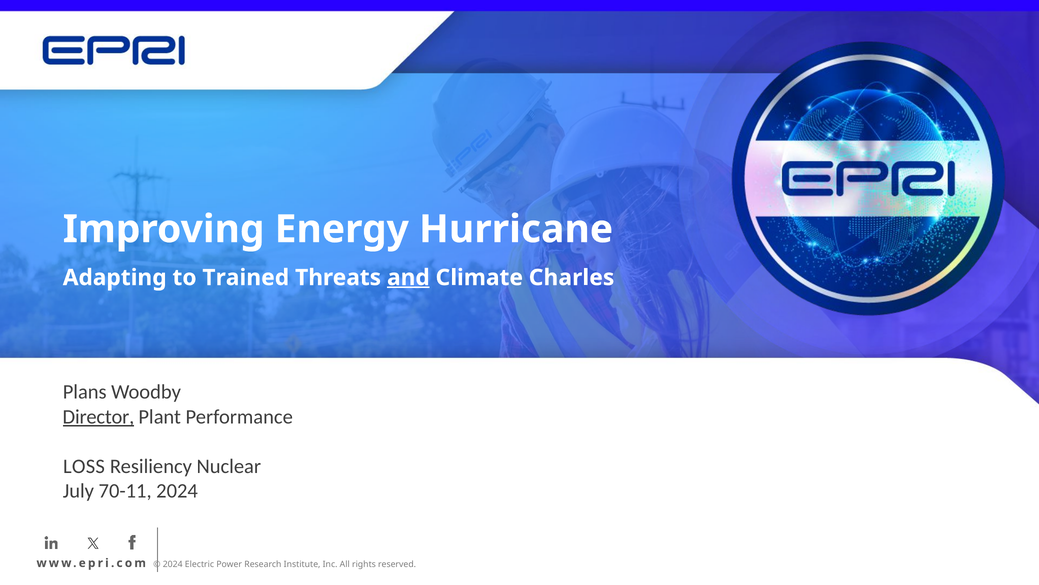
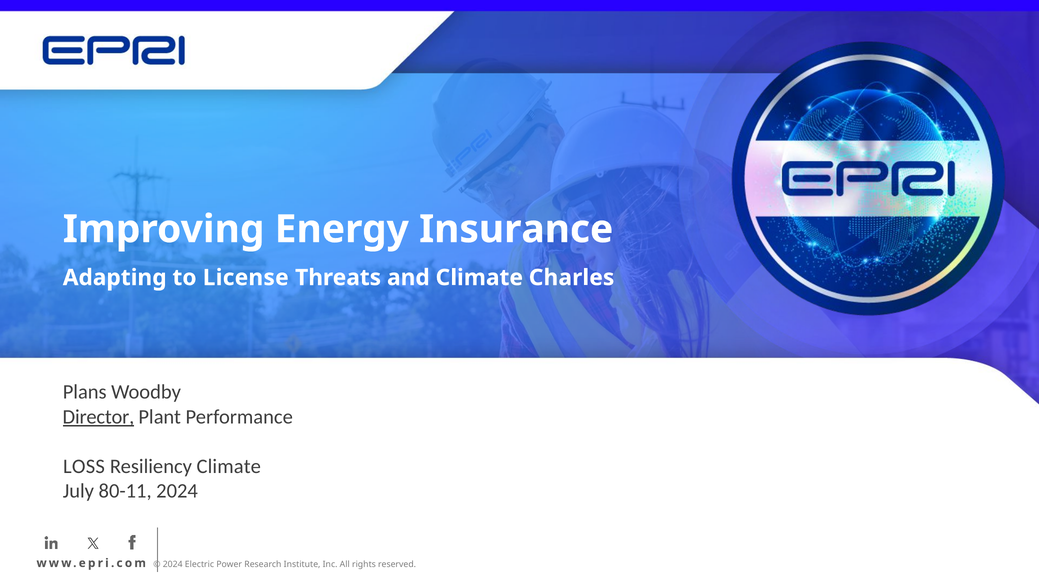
Hurricane: Hurricane -> Insurance
Trained: Trained -> License
and underline: present -> none
Resiliency Nuclear: Nuclear -> Climate
70-11: 70-11 -> 80-11
